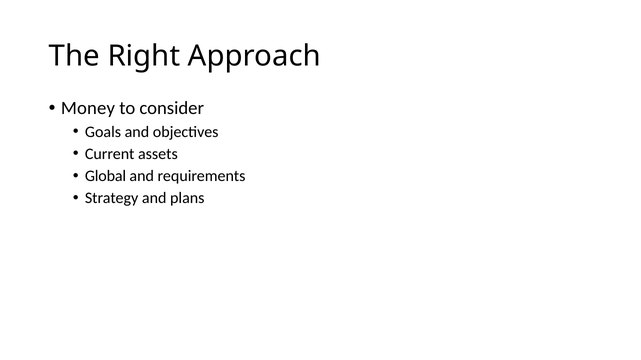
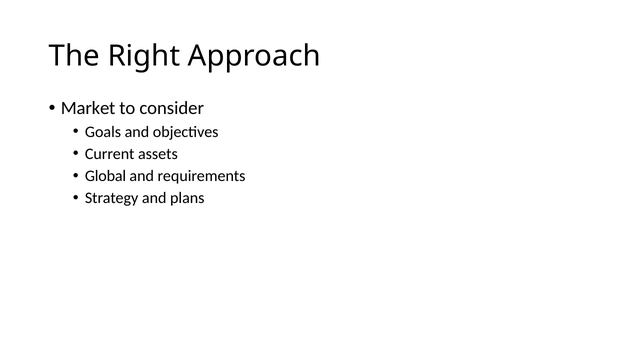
Money: Money -> Market
